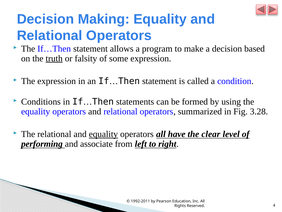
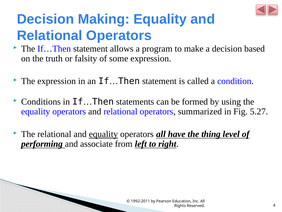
truth underline: present -> none
3.28: 3.28 -> 5.27
clear: clear -> thing
